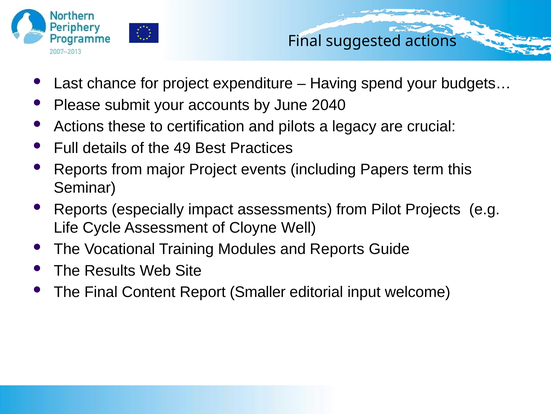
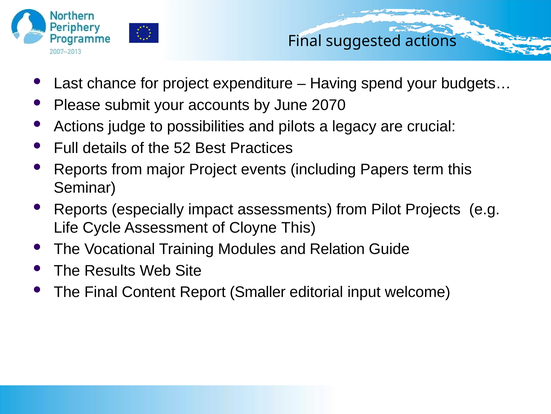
2040: 2040 -> 2070
these: these -> judge
certification: certification -> possibilities
49: 49 -> 52
Cloyne Well: Well -> This
and Reports: Reports -> Relation
